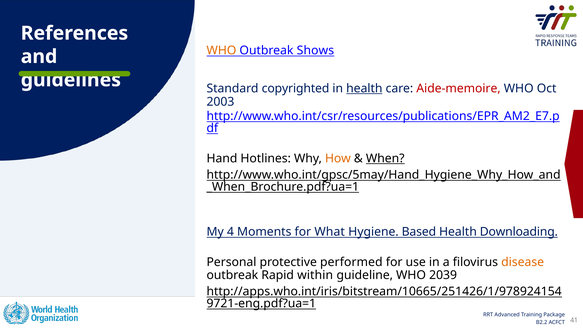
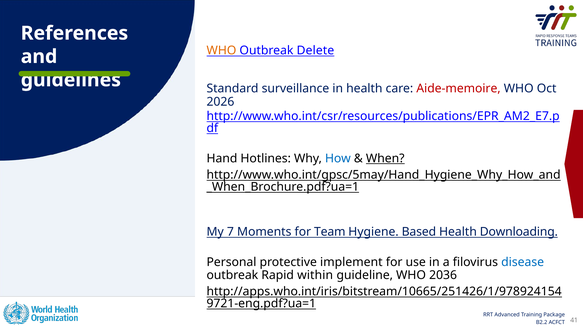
Shows: Shows -> Delete
copyrighted: copyrighted -> surveillance
health at (364, 89) underline: present -> none
2003: 2003 -> 2026
How colour: orange -> blue
4: 4 -> 7
What: What -> Team
performed: performed -> implement
disease colour: orange -> blue
2039: 2039 -> 2036
